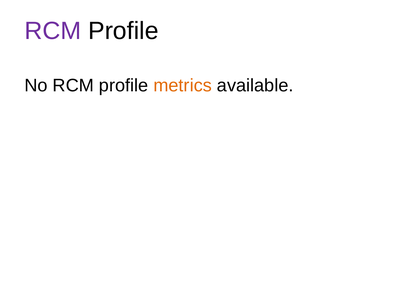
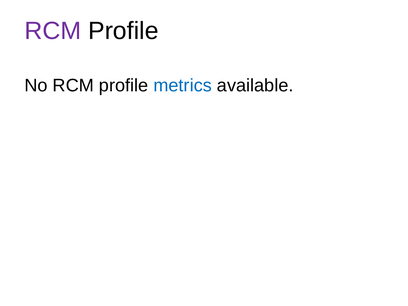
metrics colour: orange -> blue
